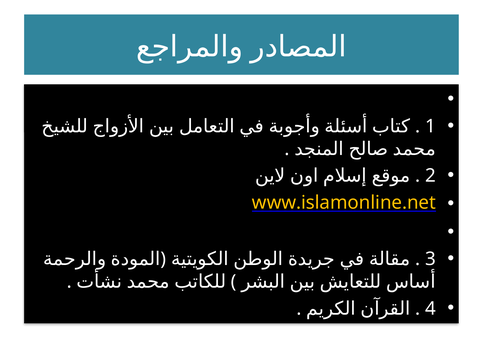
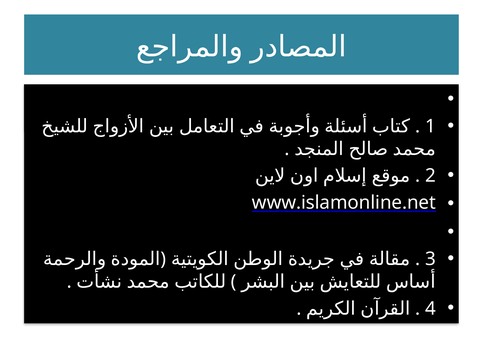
www.islamonline.net colour: yellow -> white
